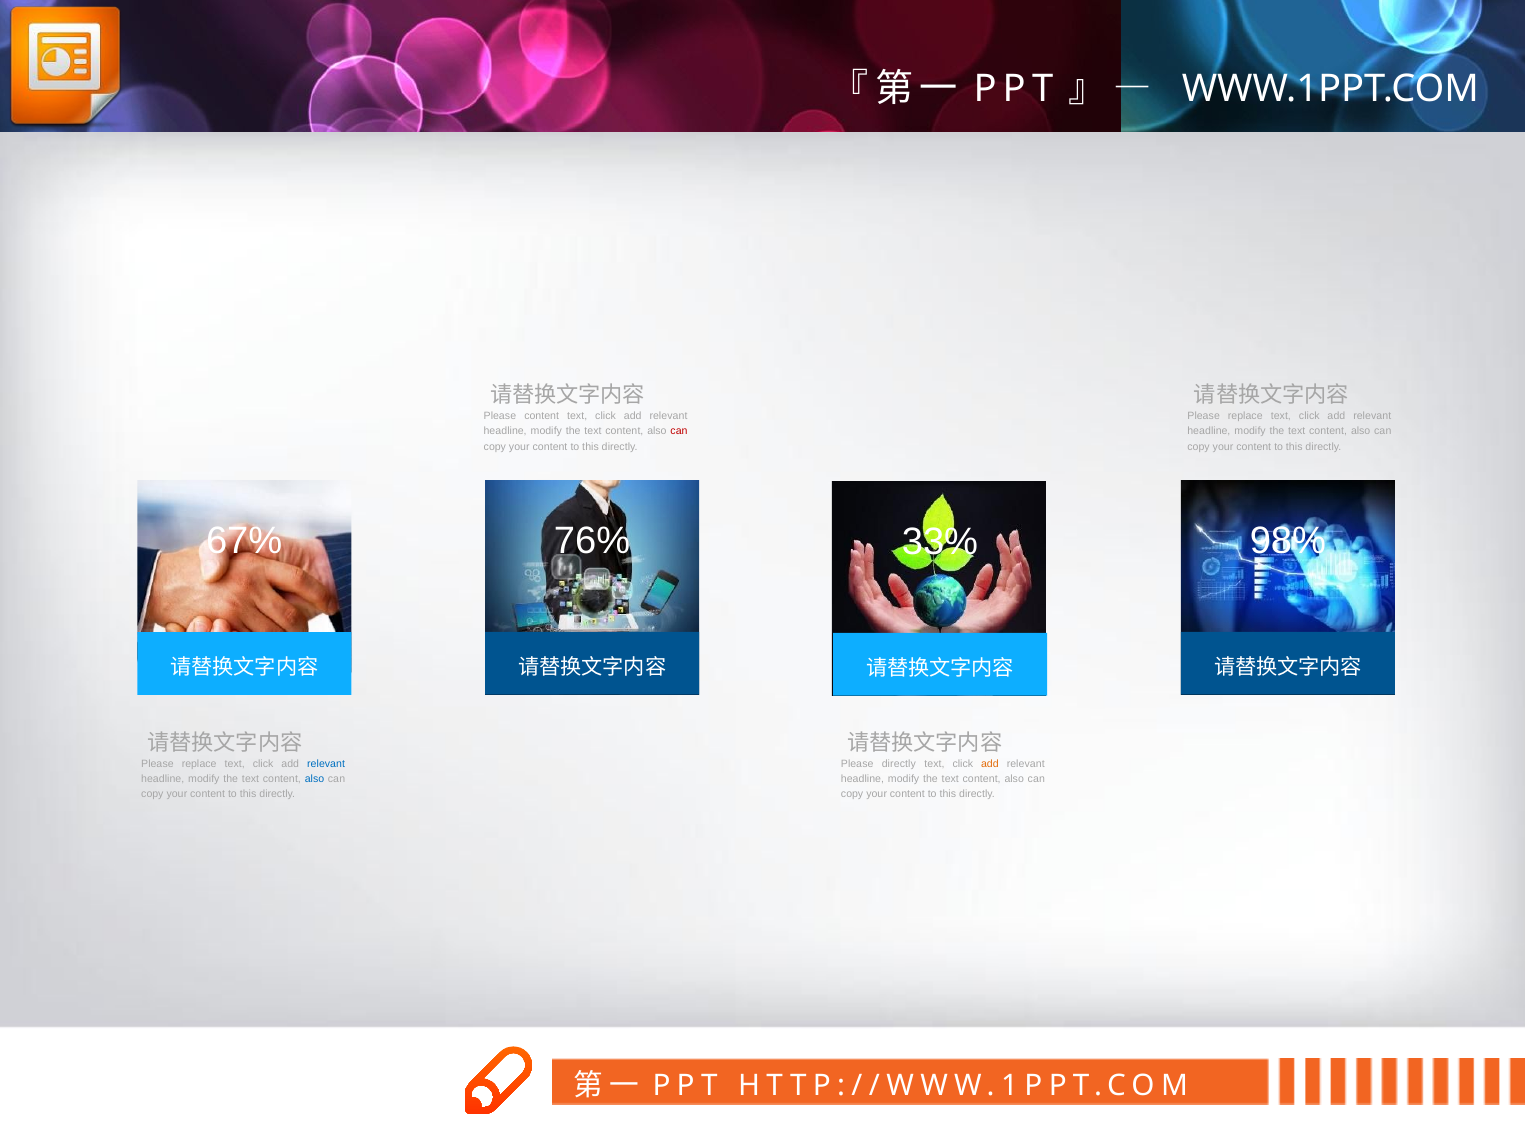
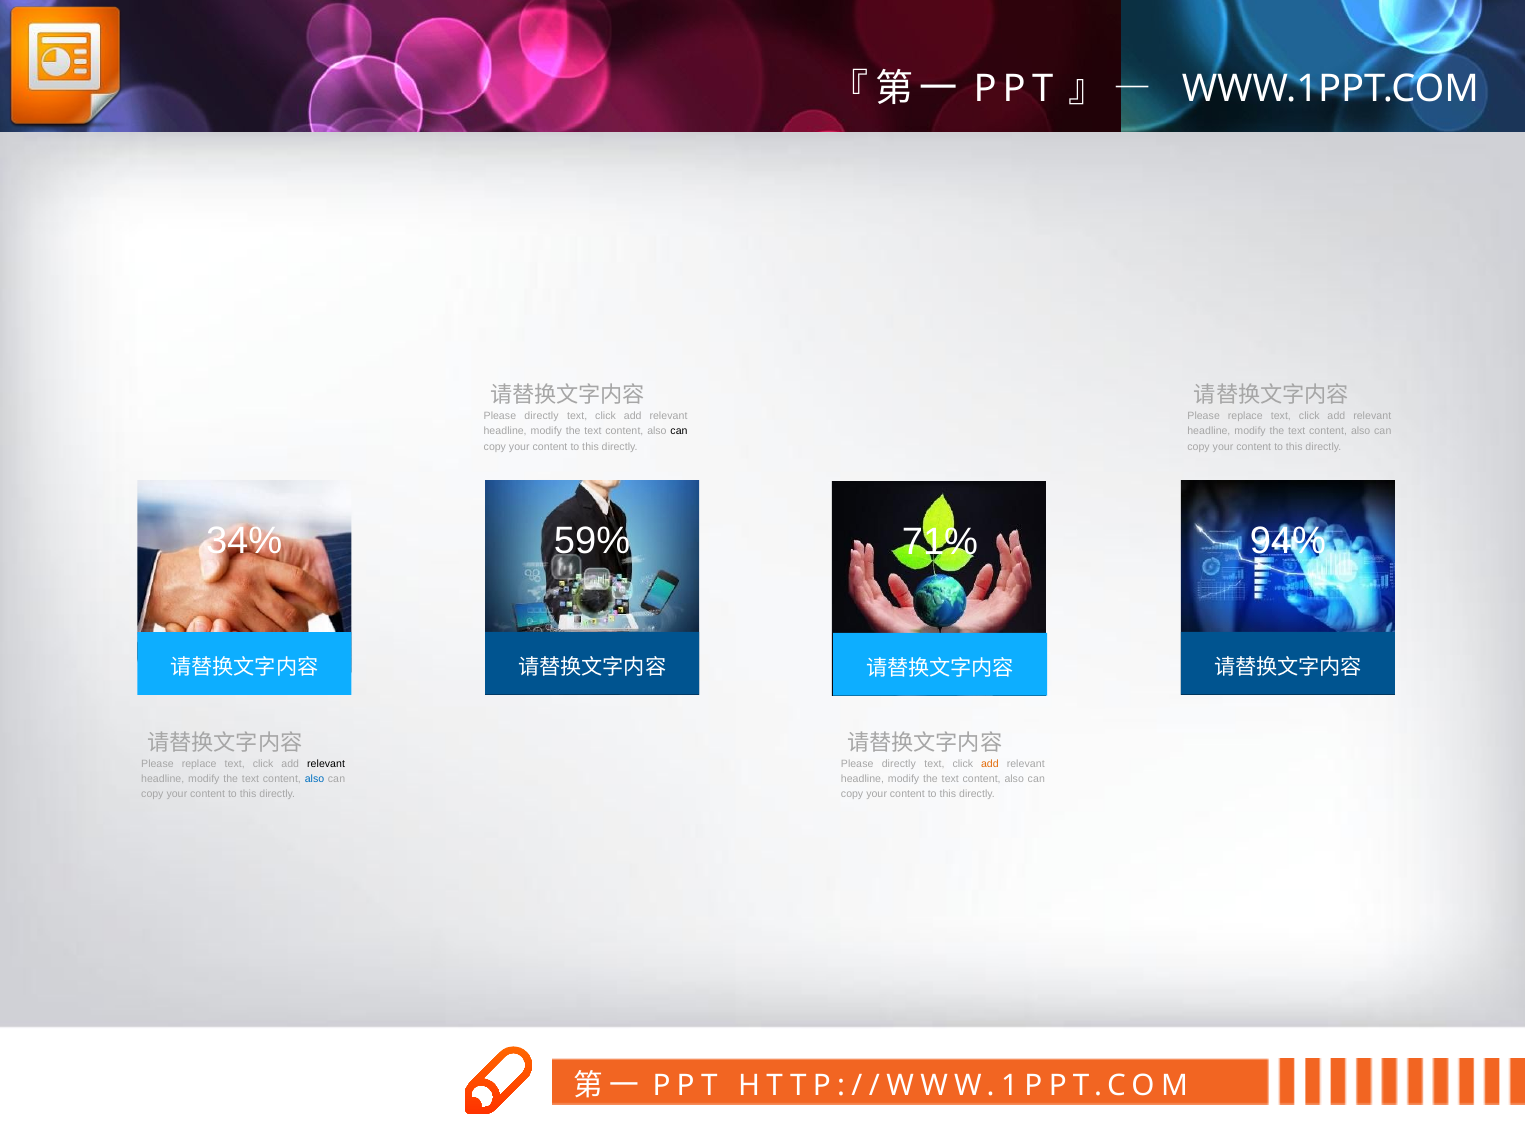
content at (542, 416): content -> directly
can at (679, 431) colour: red -> black
76%: 76% -> 59%
98%: 98% -> 94%
67%: 67% -> 34%
33%: 33% -> 71%
relevant at (326, 764) colour: blue -> black
